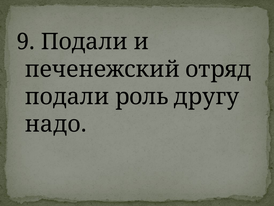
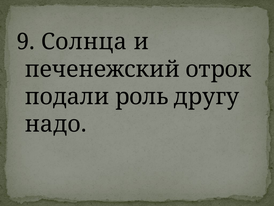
9 Подали: Подали -> Солнца
отряд: отряд -> отрок
